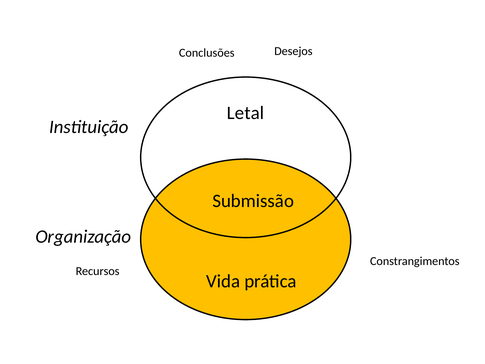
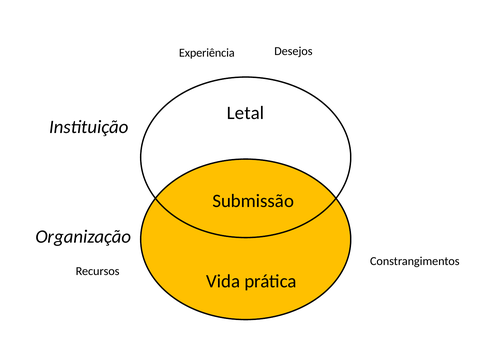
Conclusões: Conclusões -> Experiência
